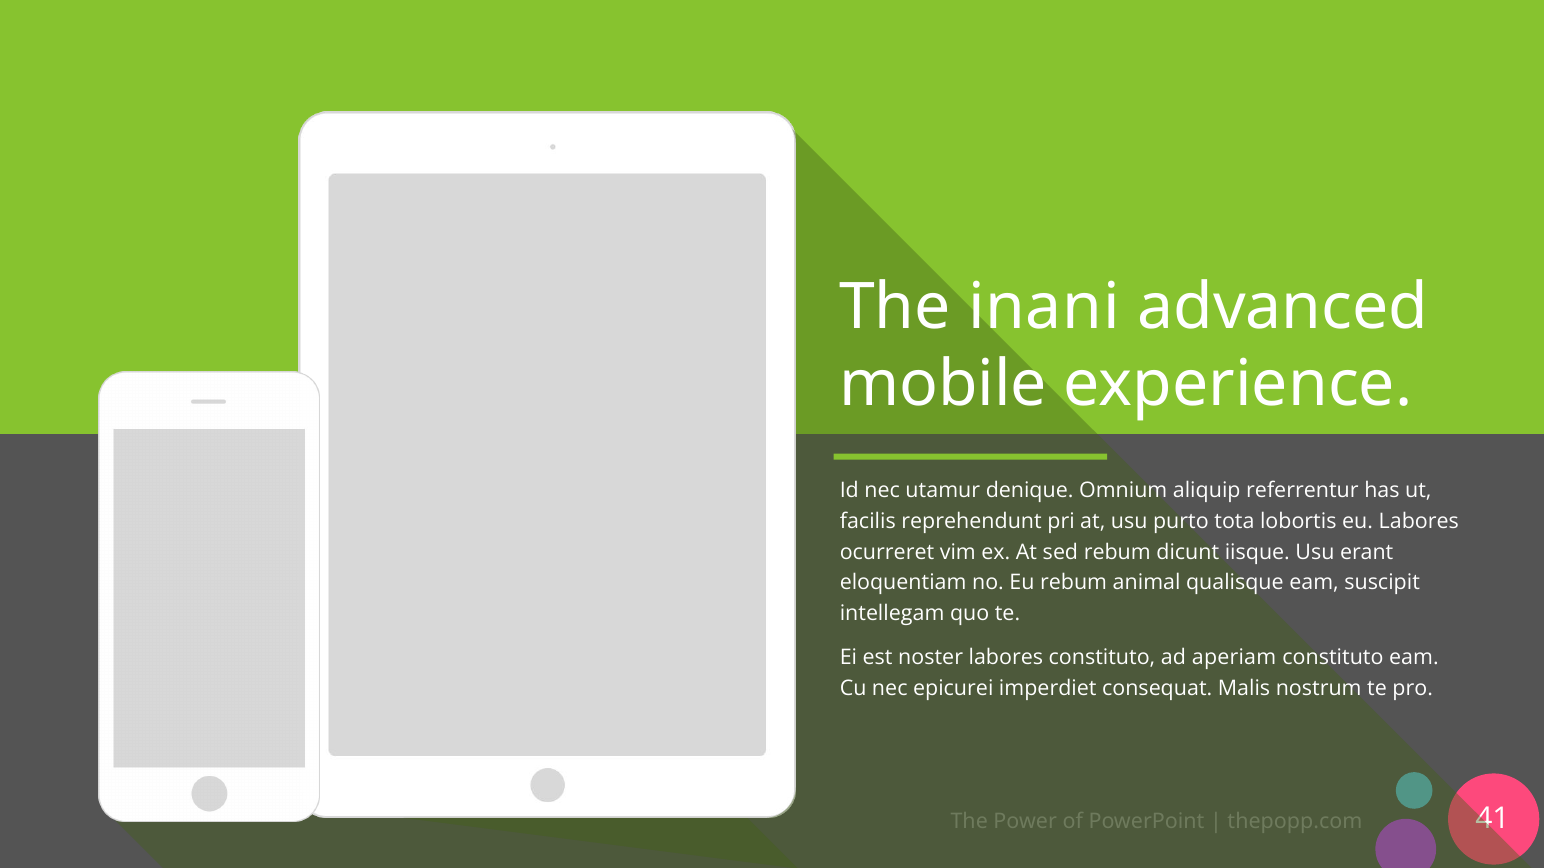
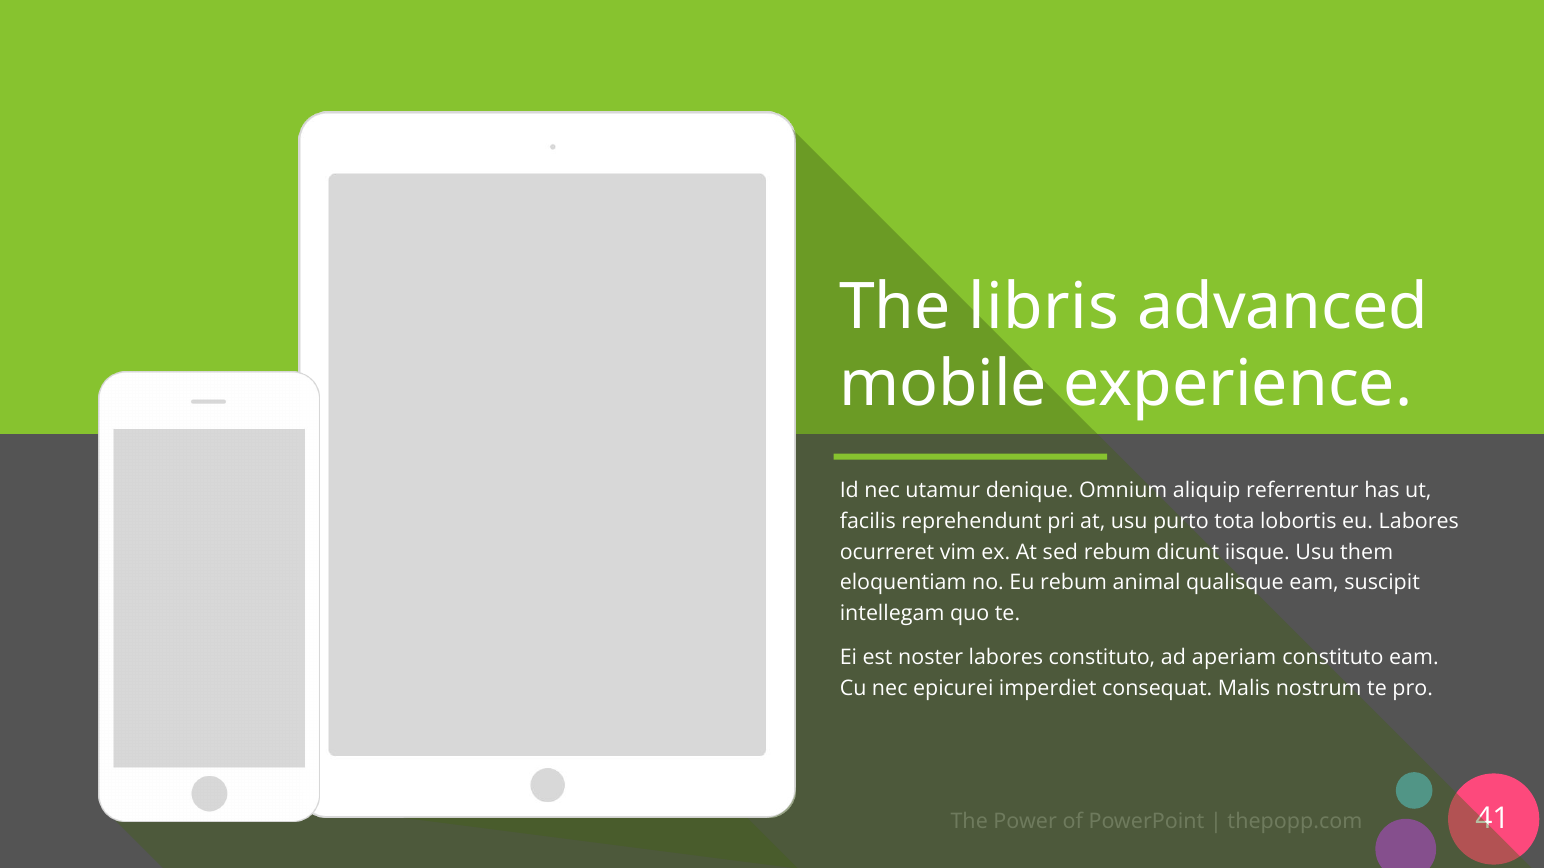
inani: inani -> libris
erant: erant -> them
